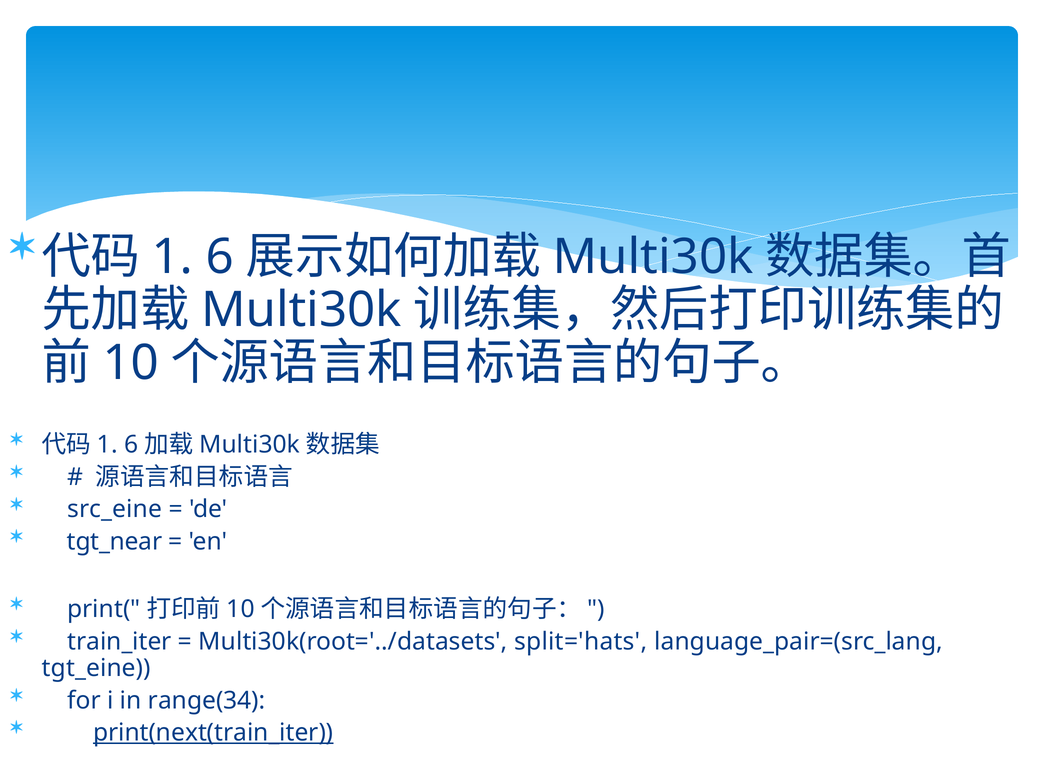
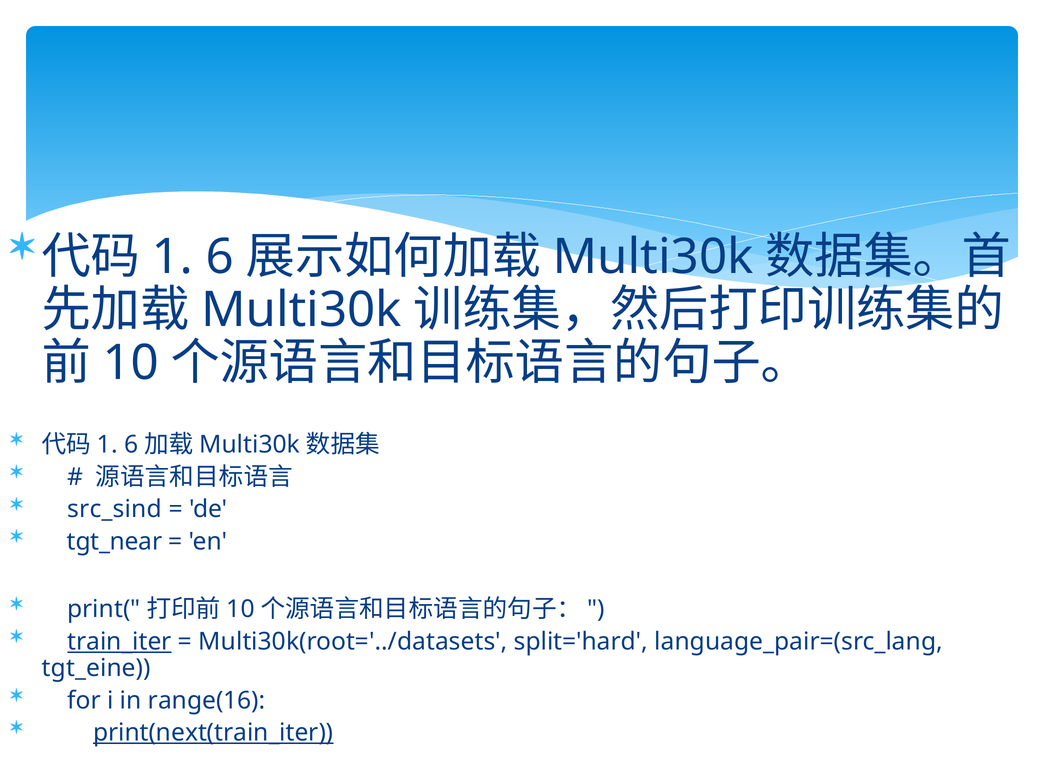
src_eine: src_eine -> src_sind
train_iter underline: none -> present
split='hats: split='hats -> split='hard
range(34: range(34 -> range(16
